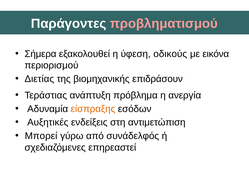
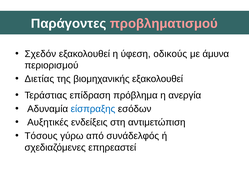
Σήμερα: Σήμερα -> Σχεδόν
εικόνα: εικόνα -> άμυνα
βιομηχανικής επιδράσουν: επιδράσουν -> εξακολουθεί
ανάπτυξη: ανάπτυξη -> επίδραση
είσπραξης colour: orange -> blue
Μπορεί: Μπορεί -> Τόσους
